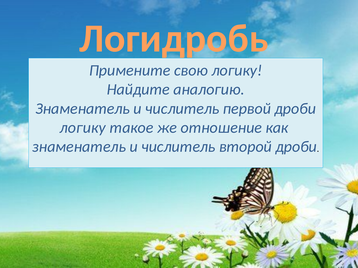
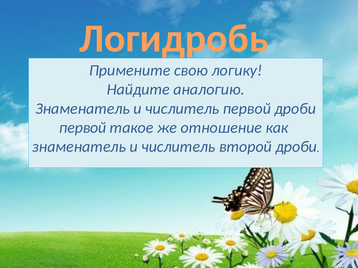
логику at (83, 128): логику -> первой
